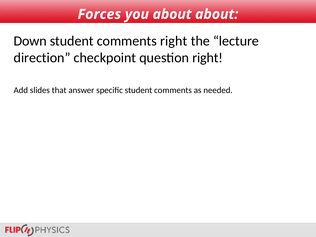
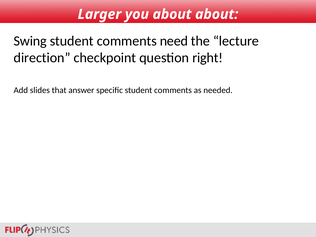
Forces: Forces -> Larger
Down: Down -> Swing
comments right: right -> need
